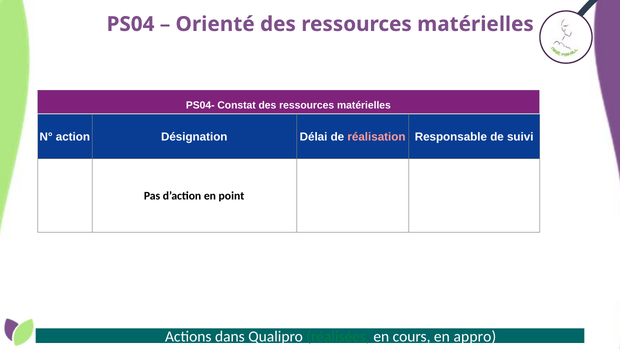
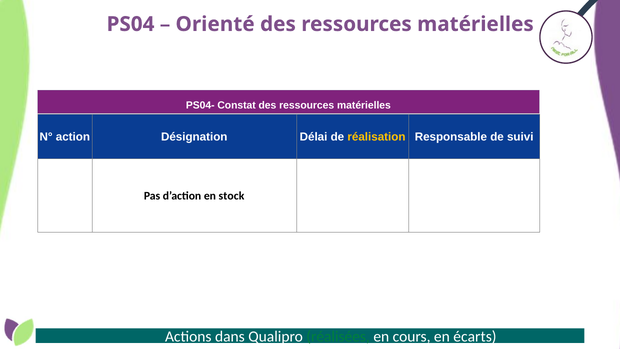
réalisation colour: pink -> yellow
point: point -> stock
appro: appro -> écarts
